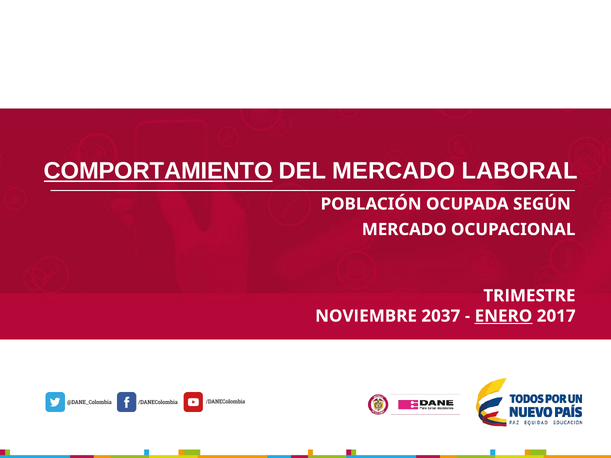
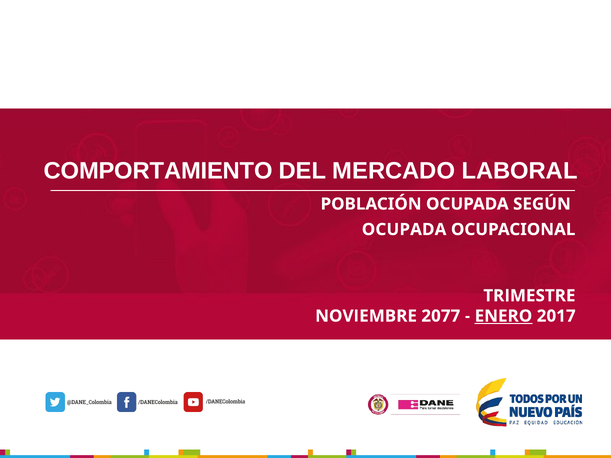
COMPORTAMIENTO underline: present -> none
MERCADO at (404, 230): MERCADO -> OCUPADA
2037: 2037 -> 2077
